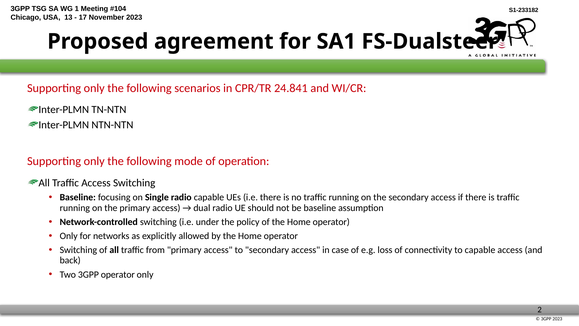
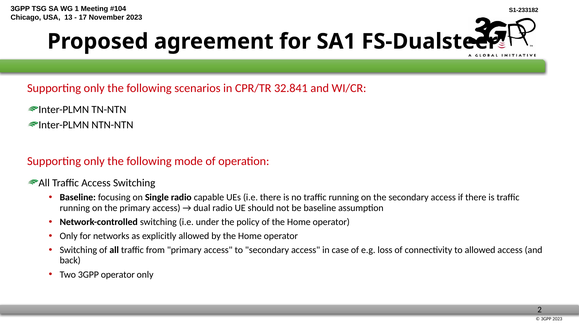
24.841: 24.841 -> 32.841
to capable: capable -> allowed
